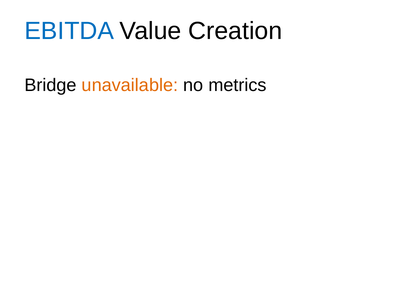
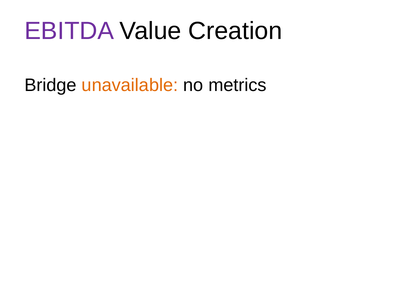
EBITDA colour: blue -> purple
